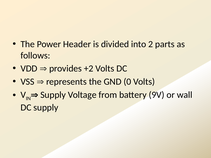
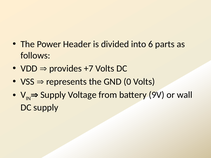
2: 2 -> 6
+2: +2 -> +7
